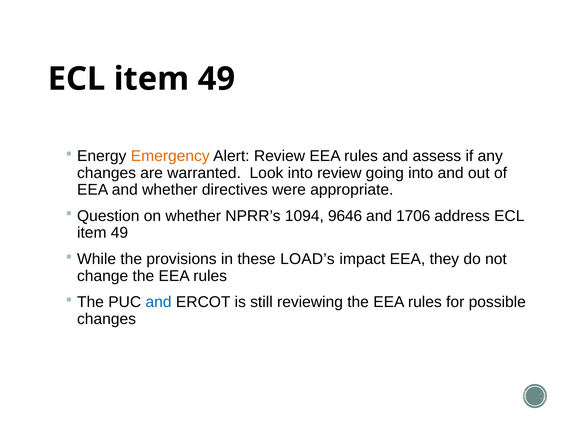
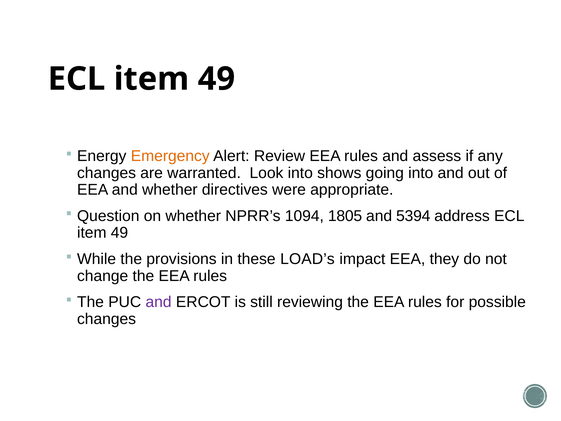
into review: review -> shows
9646: 9646 -> 1805
1706: 1706 -> 5394
and at (159, 302) colour: blue -> purple
